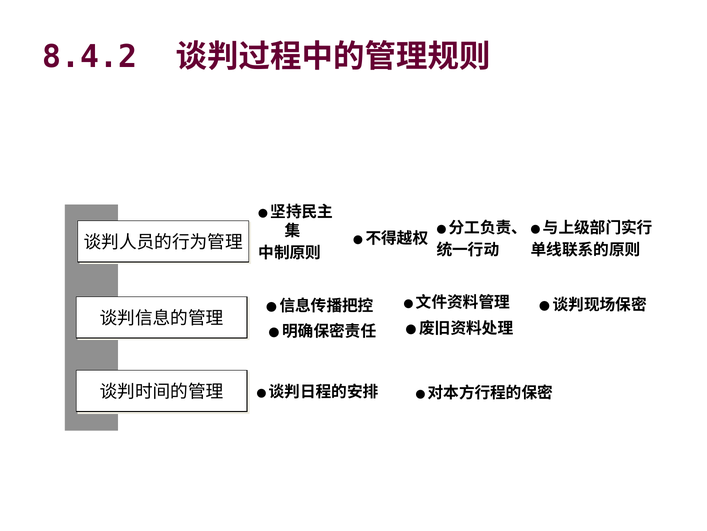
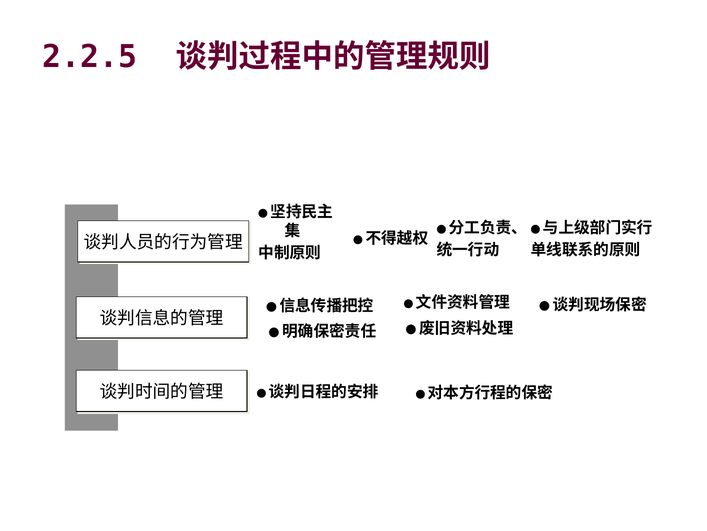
8.4.2: 8.4.2 -> 2.2.5
